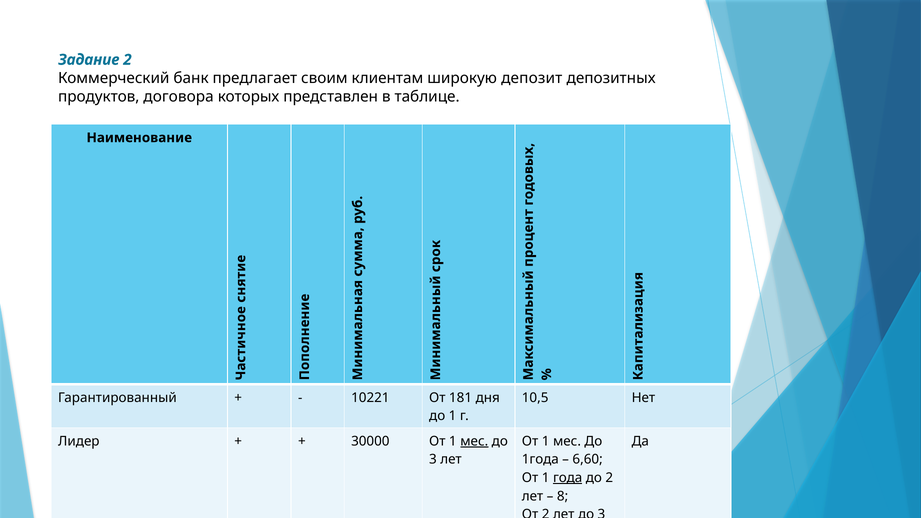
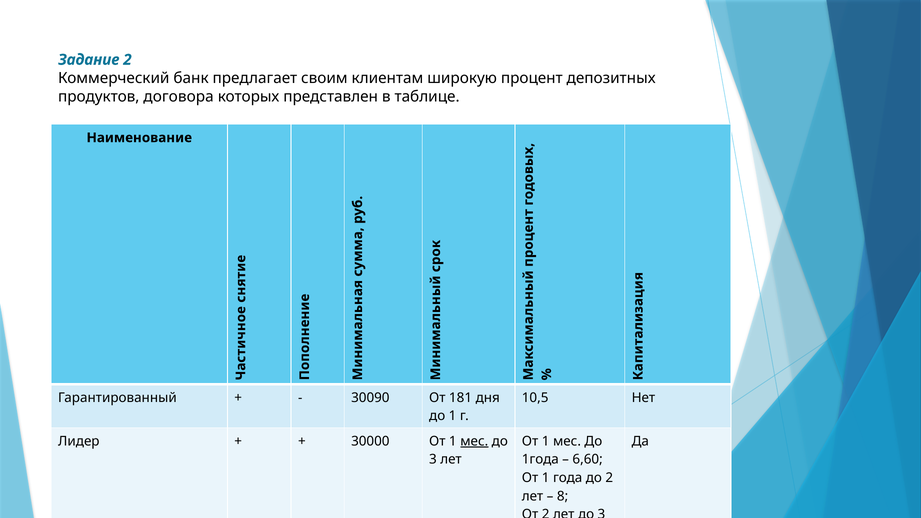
депозит: депозит -> процент
10221: 10221 -> 30090
года underline: present -> none
